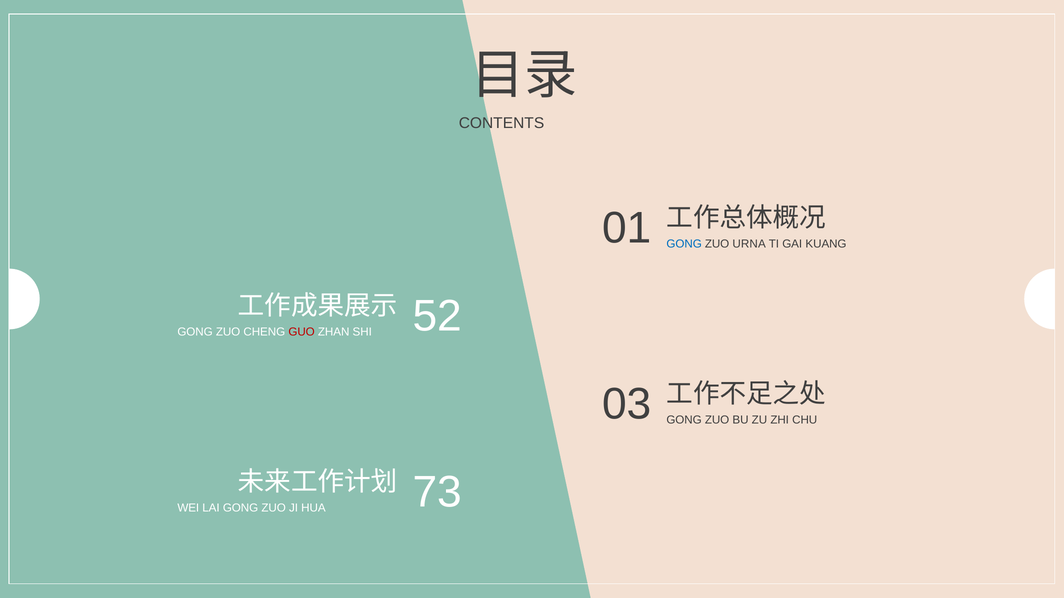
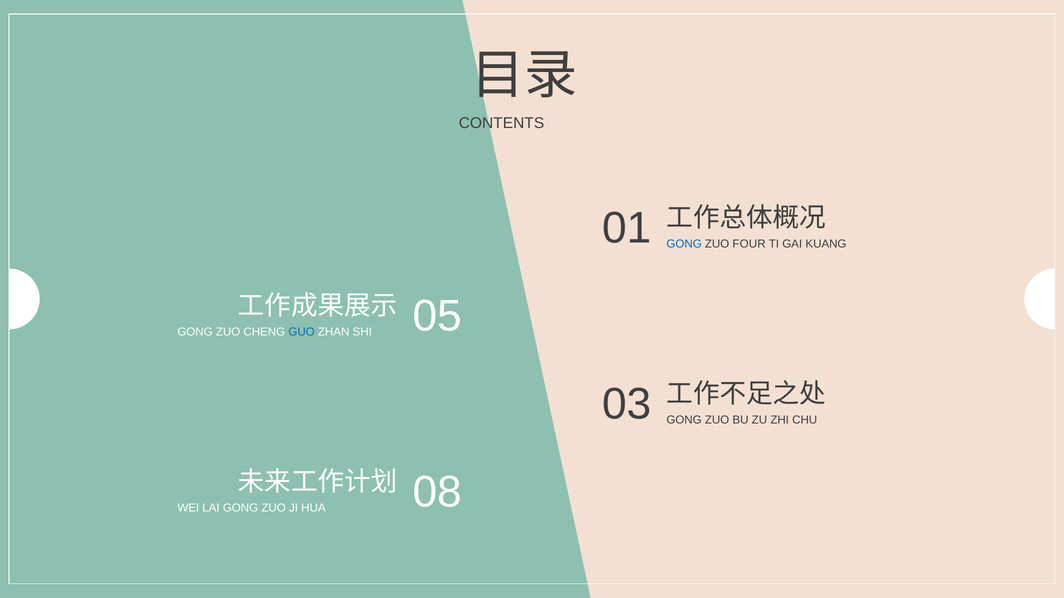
URNA: URNA -> FOUR
GUO colour: red -> blue
52: 52 -> 05
73: 73 -> 08
